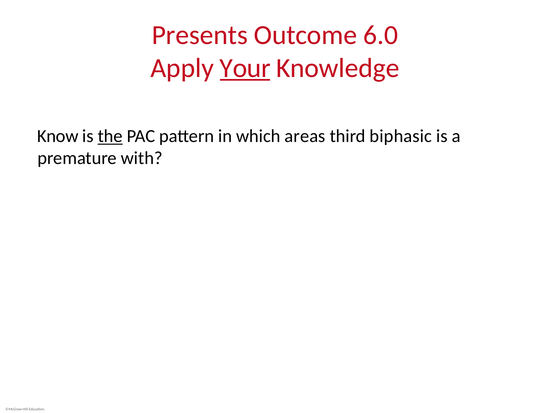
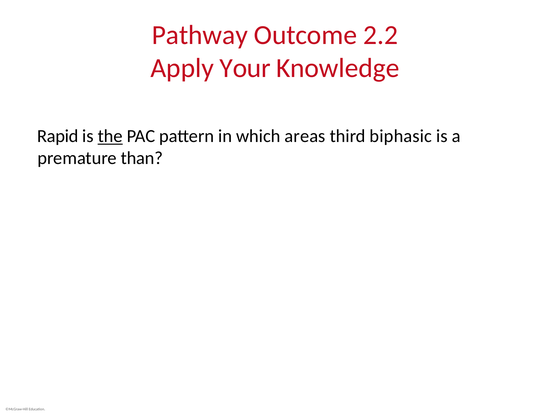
Presents: Presents -> Pathway
6.0: 6.0 -> 2.2
Your underline: present -> none
Know: Know -> Rapid
with: with -> than
